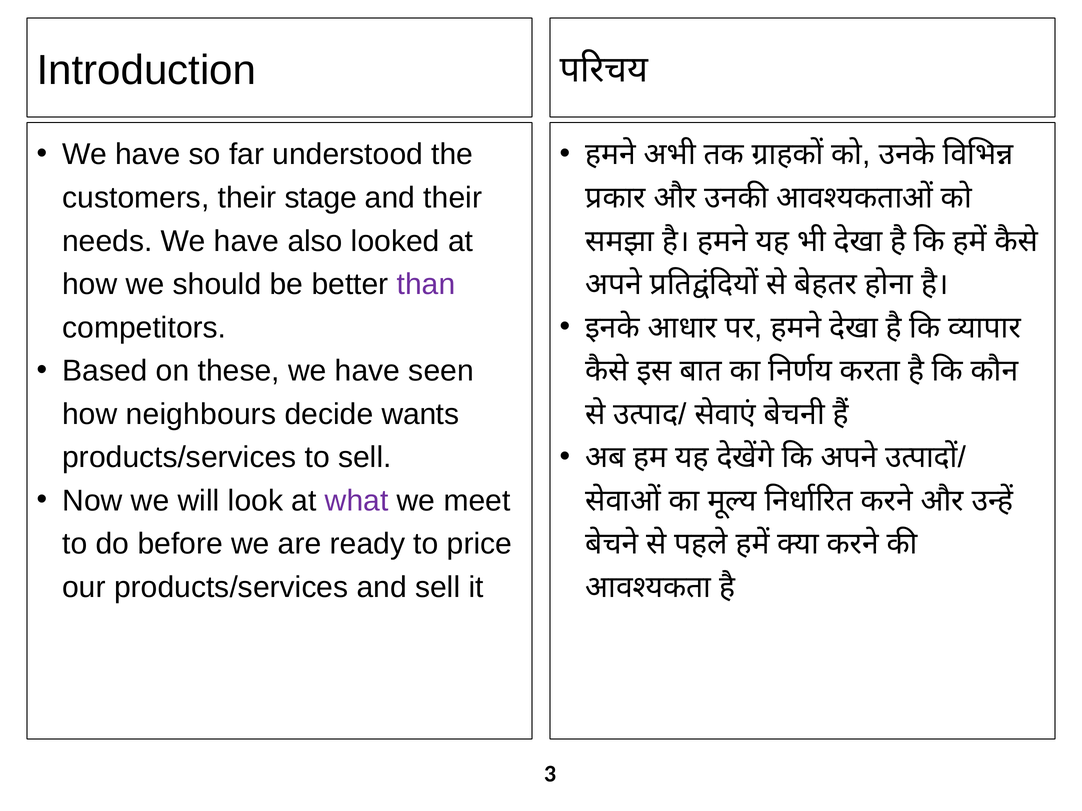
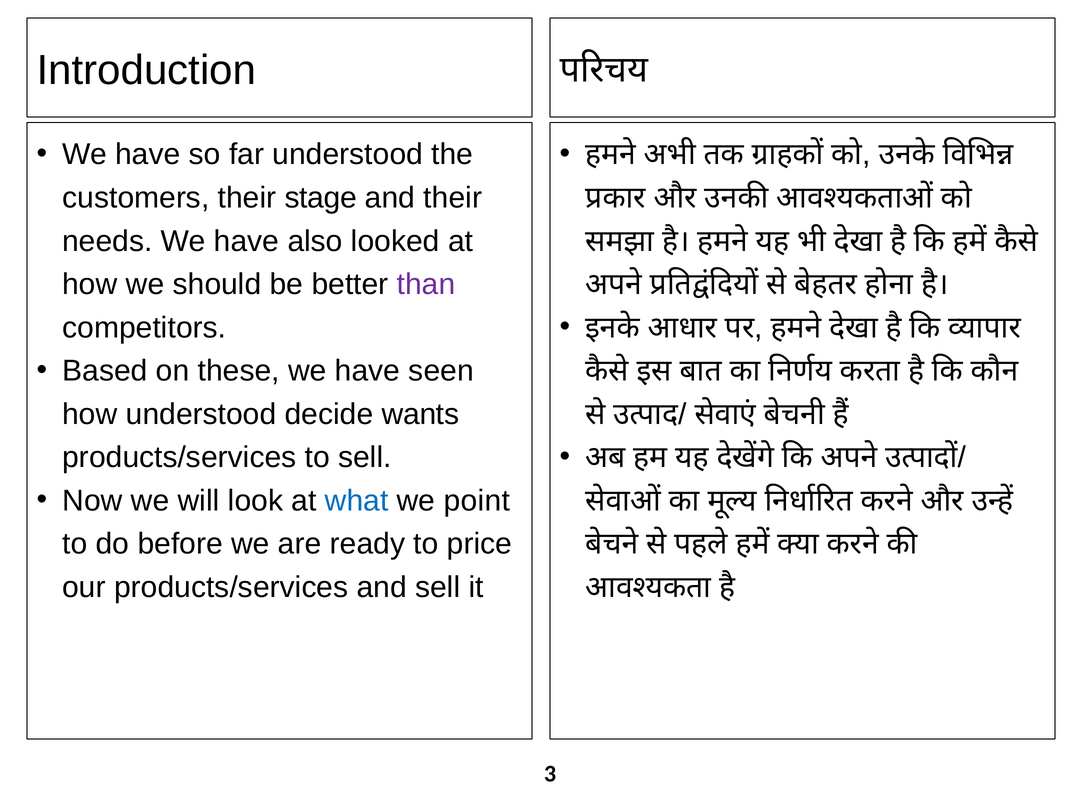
how neighbours: neighbours -> understood
what colour: purple -> blue
meet: meet -> point
